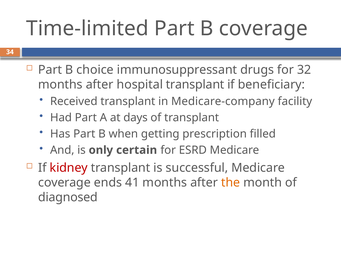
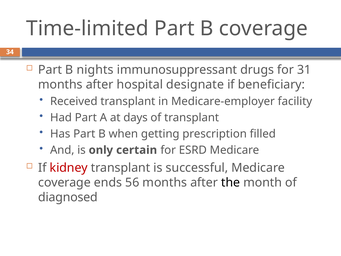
choice: choice -> nights
32: 32 -> 31
hospital transplant: transplant -> designate
Medicare-company: Medicare-company -> Medicare-employer
41: 41 -> 56
the colour: orange -> black
